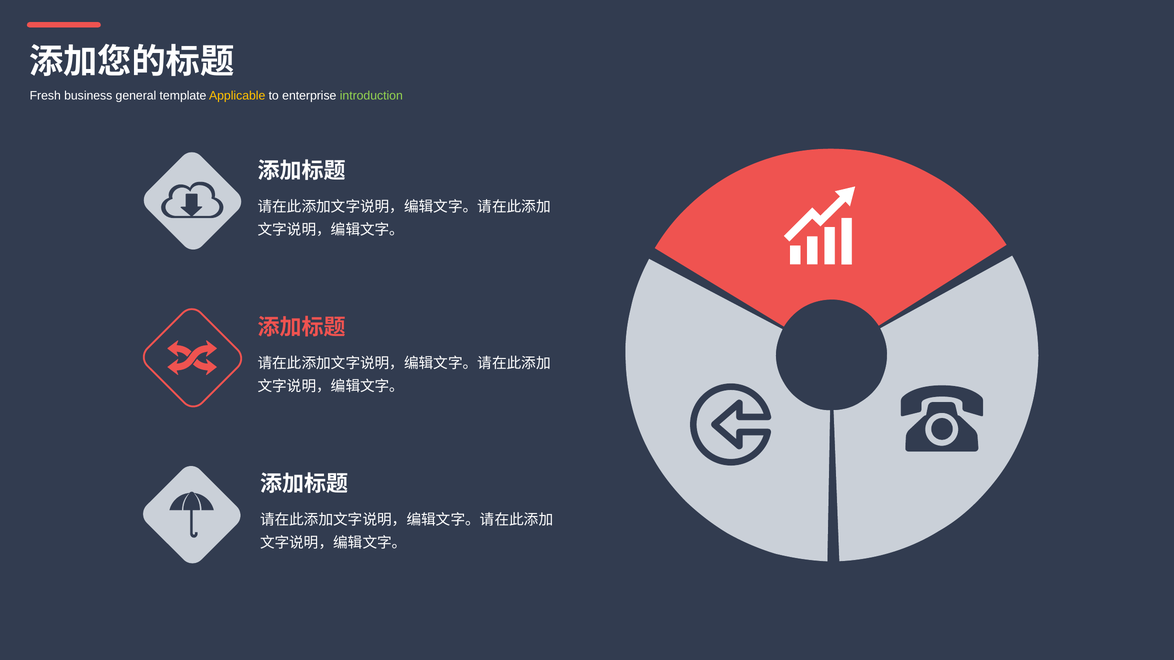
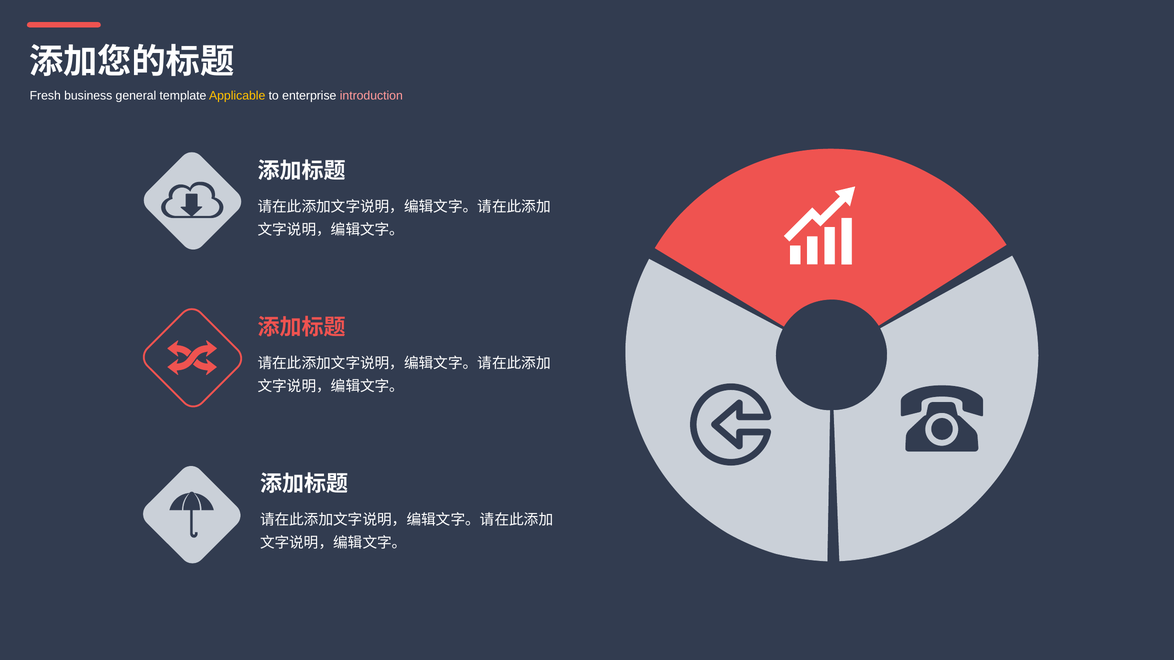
introduction colour: light green -> pink
